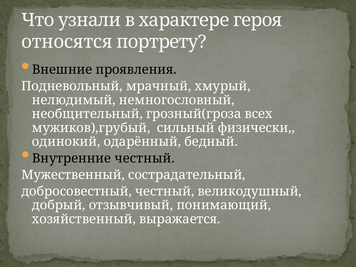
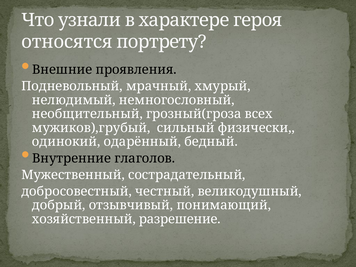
Внутренние честный: честный -> глаголов
выражается: выражается -> разрешение
